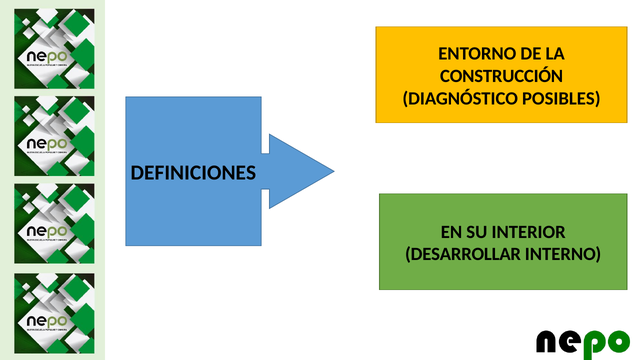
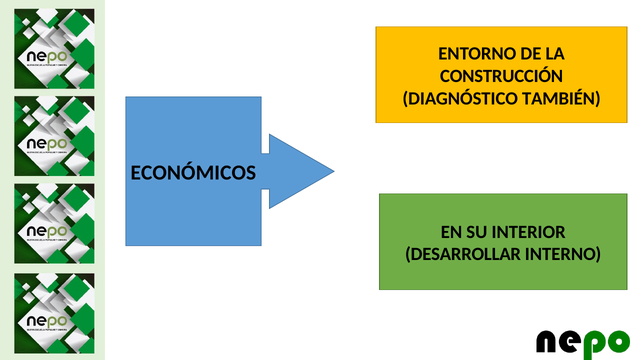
POSIBLES: POSIBLES -> TAMBIÉN
DEFINICIONES: DEFINICIONES -> ECONÓMICOS
